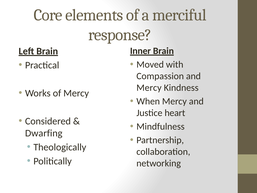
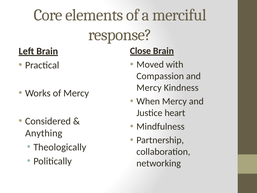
Inner: Inner -> Close
Dwarfing: Dwarfing -> Anything
